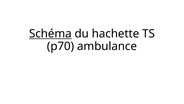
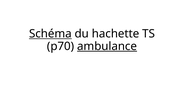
ambulance underline: none -> present
